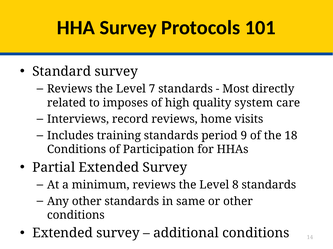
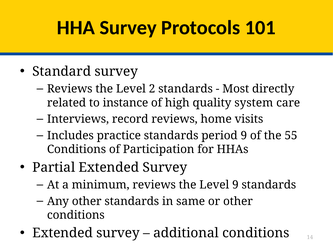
7: 7 -> 2
imposes: imposes -> instance
training: training -> practice
18: 18 -> 55
Level 8: 8 -> 9
